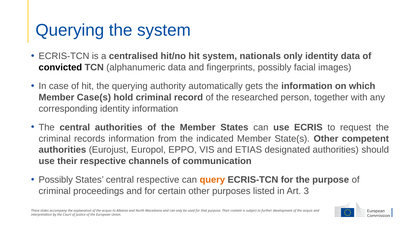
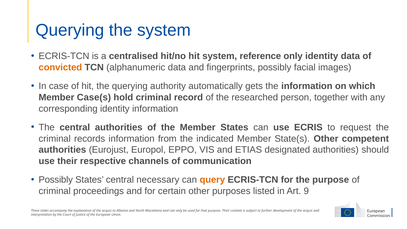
nationals: nationals -> reference
convicted colour: black -> orange
central respective: respective -> necessary
3: 3 -> 9
